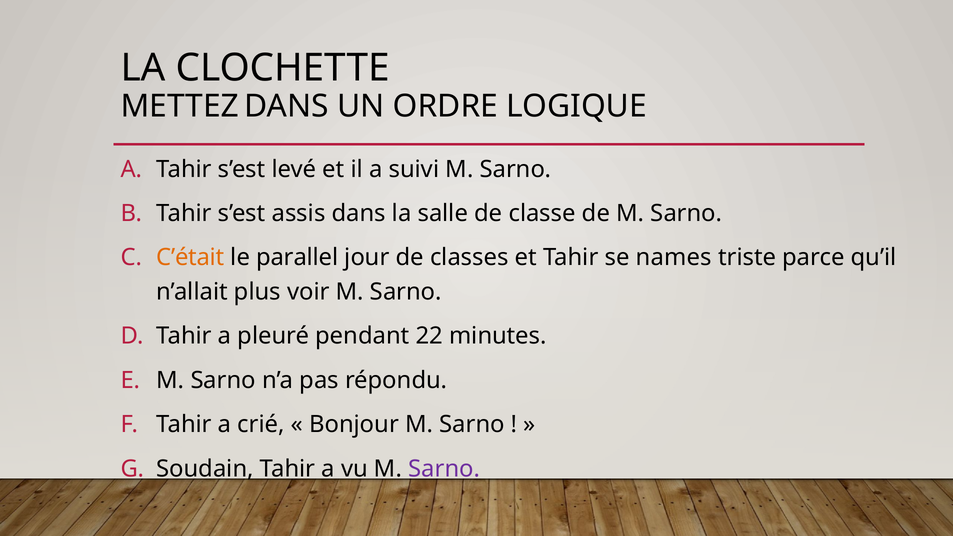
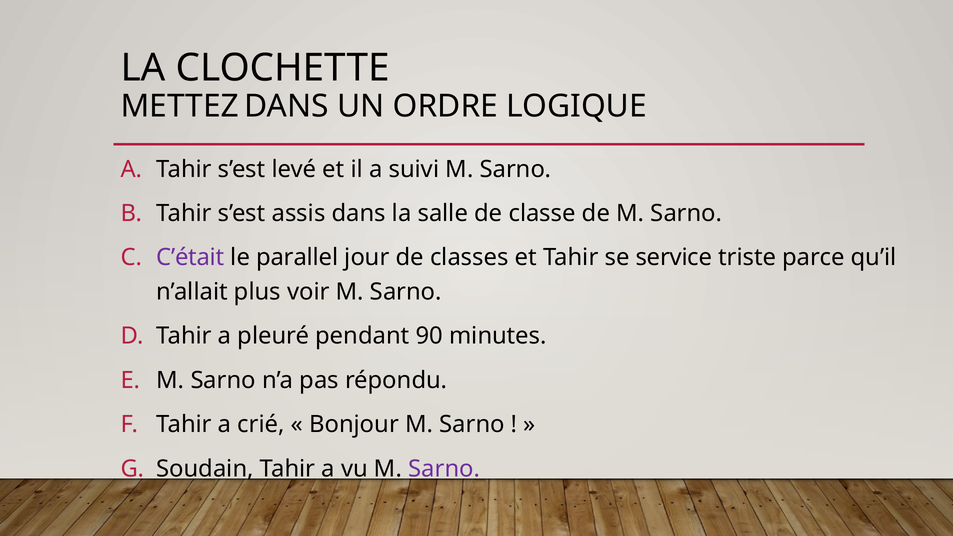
C’était colour: orange -> purple
names: names -> service
22: 22 -> 90
